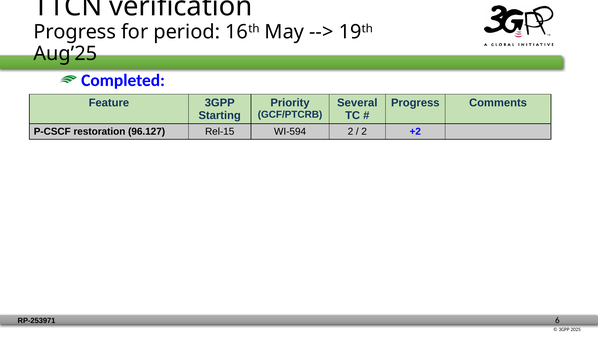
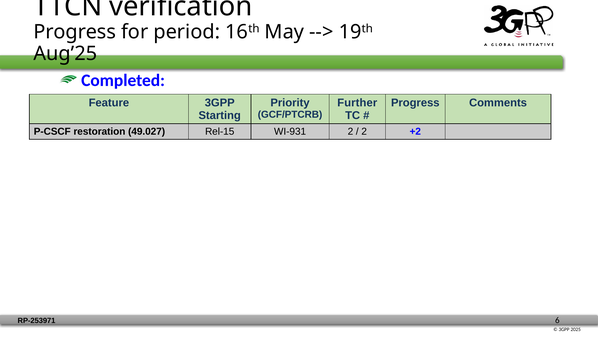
Several: Several -> Further
96.127: 96.127 -> 49.027
WI-594: WI-594 -> WI-931
